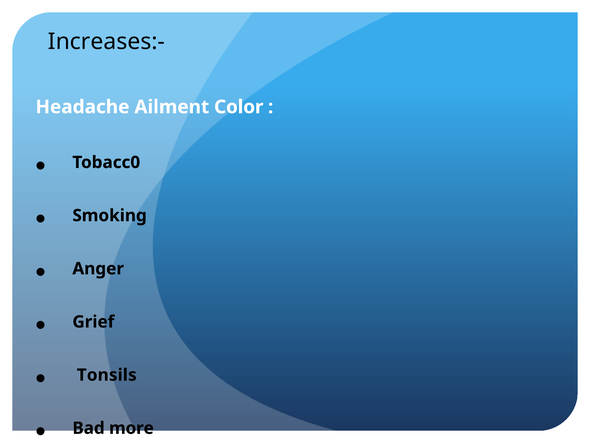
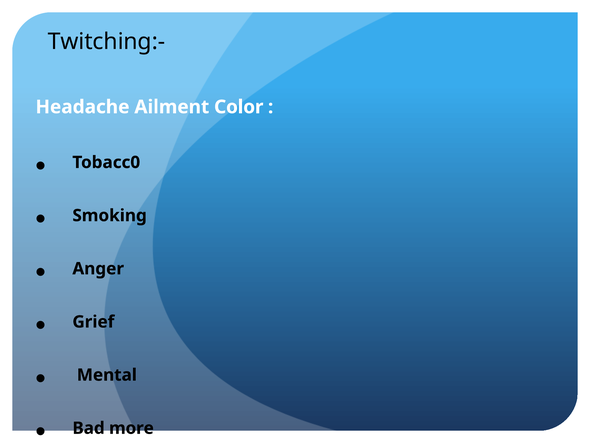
Increases:-: Increases:- -> Twitching:-
Tonsils at (107, 375): Tonsils -> Mental
